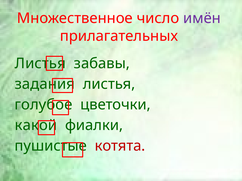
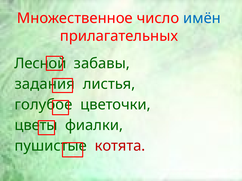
имён colour: purple -> blue
Листья at (40, 64): Листья -> Лесной
какой: какой -> цветы
